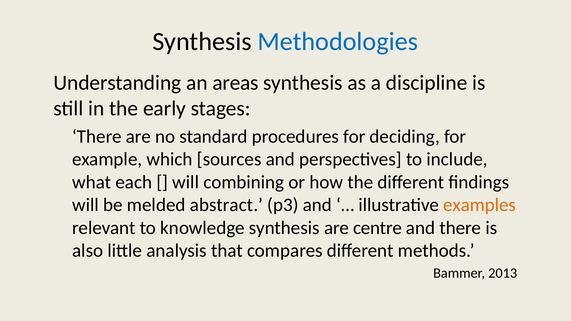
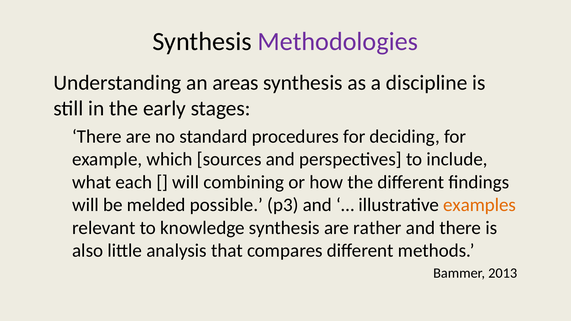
Methodologies colour: blue -> purple
abstract: abstract -> possible
centre: centre -> rather
